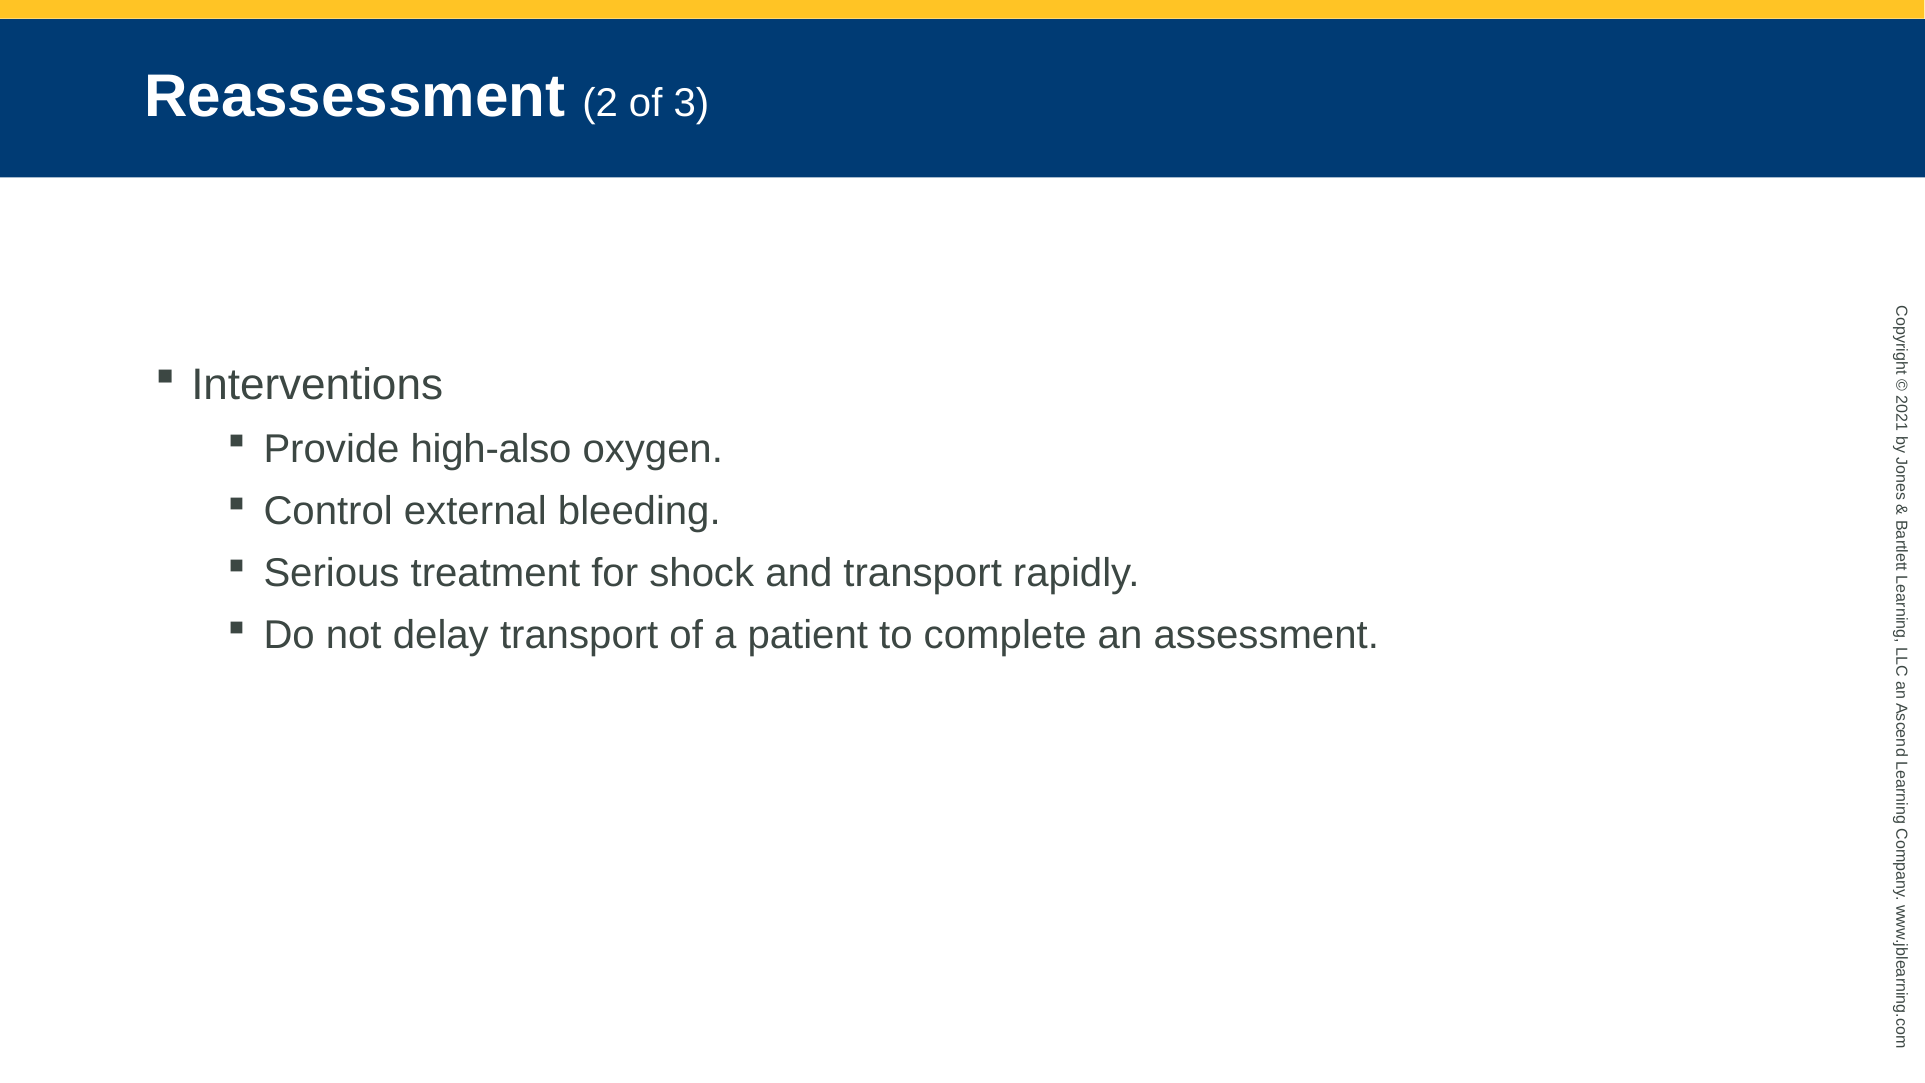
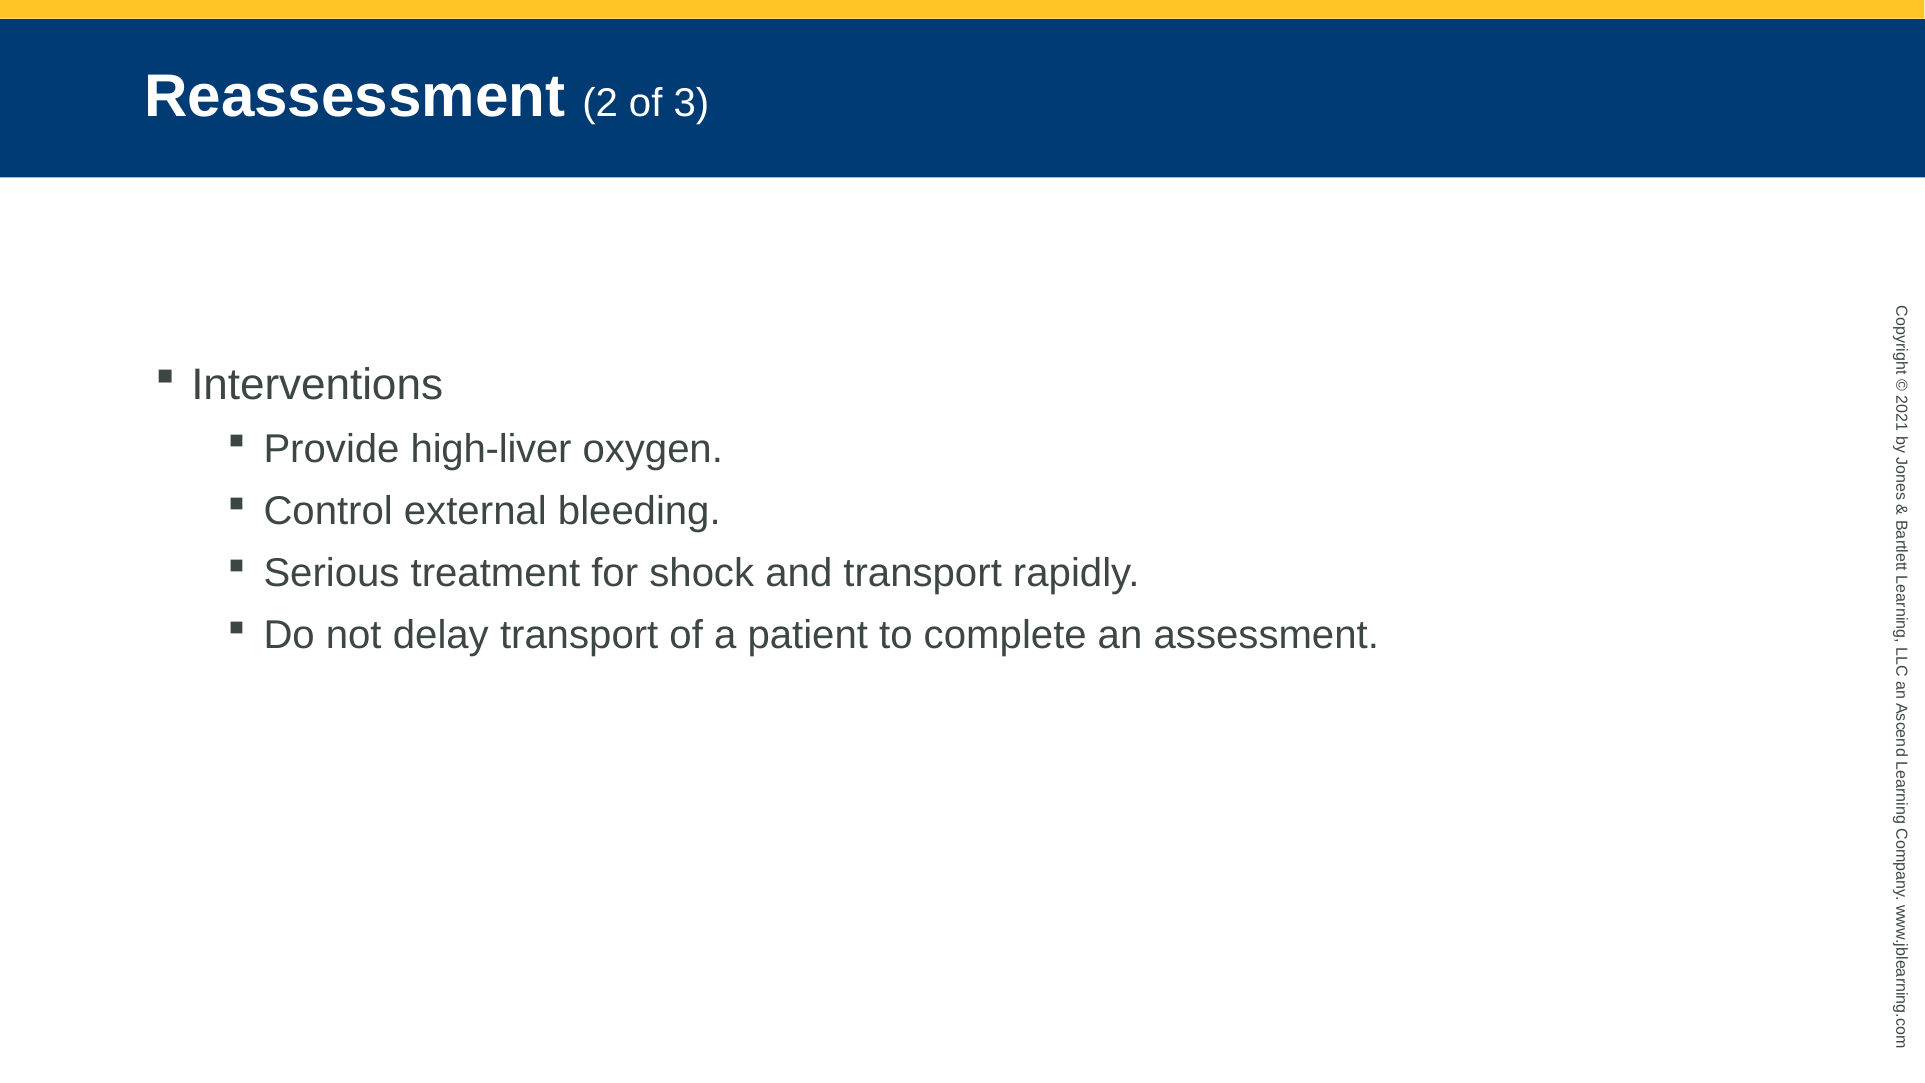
high-also: high-also -> high-liver
